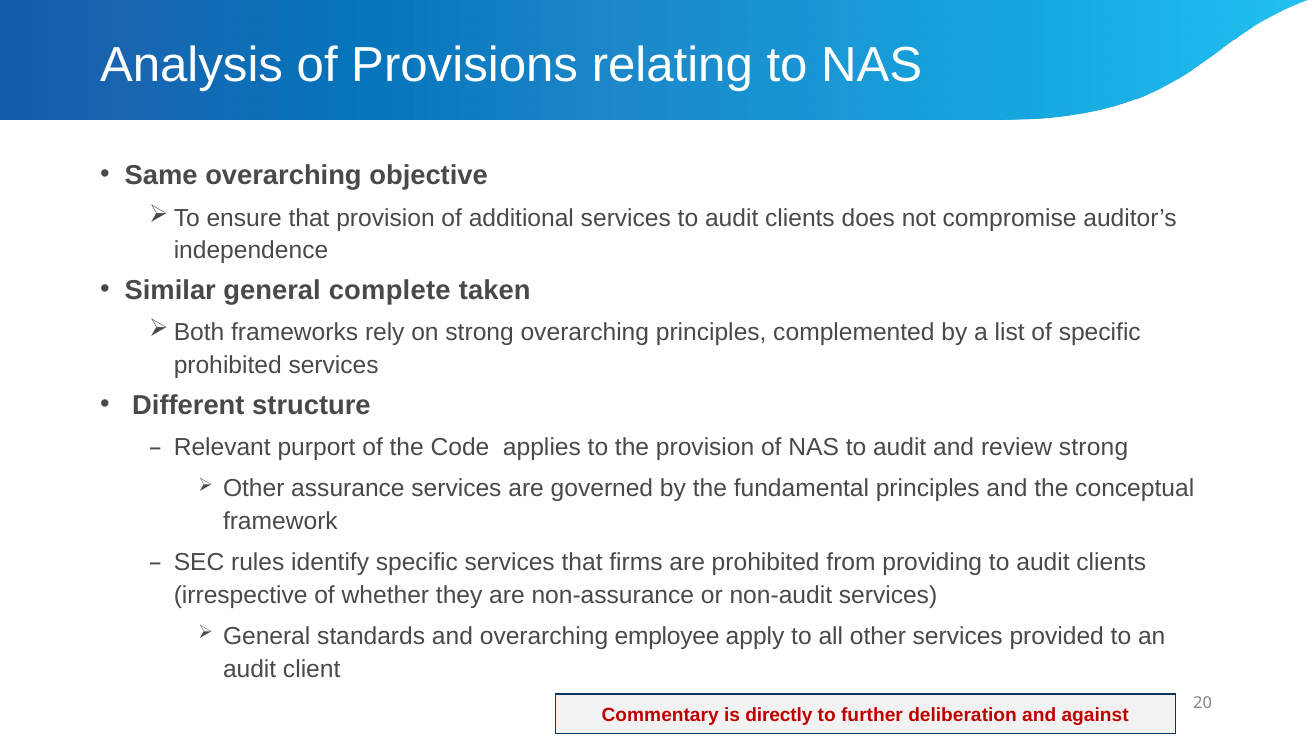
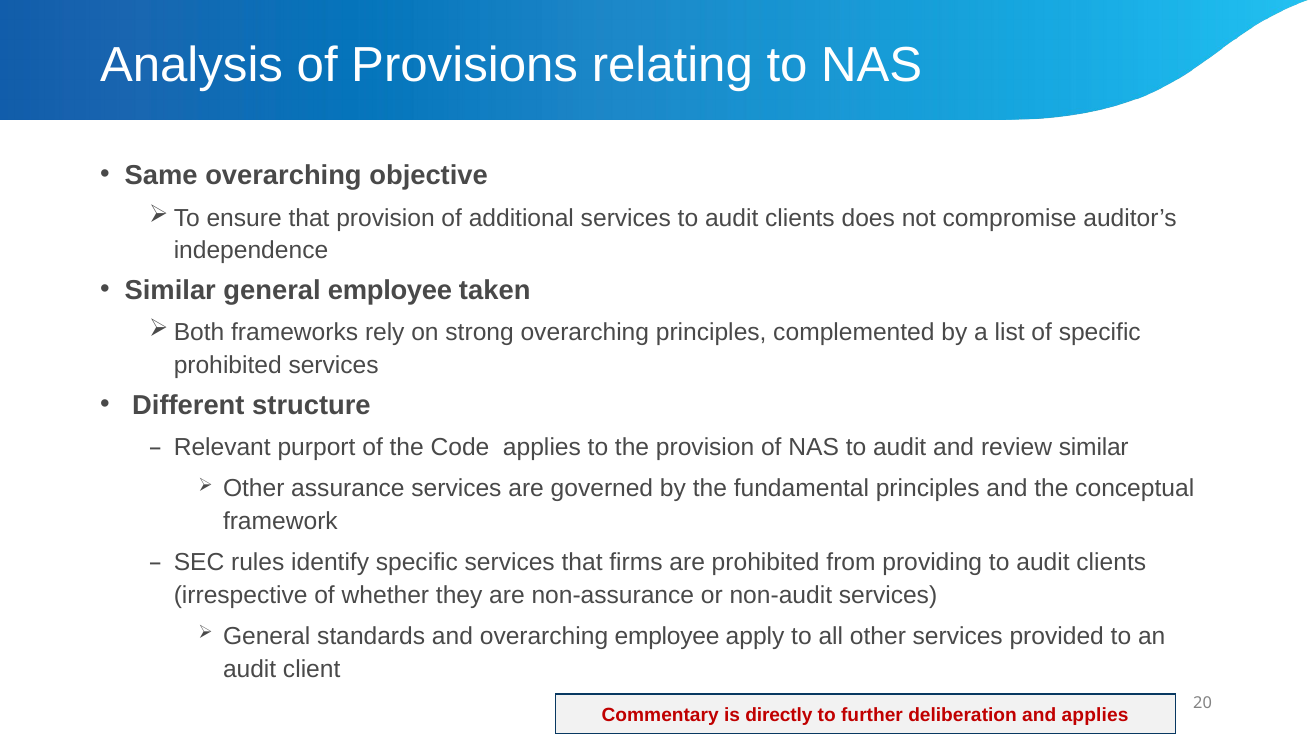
general complete: complete -> employee
review strong: strong -> similar
and against: against -> applies
